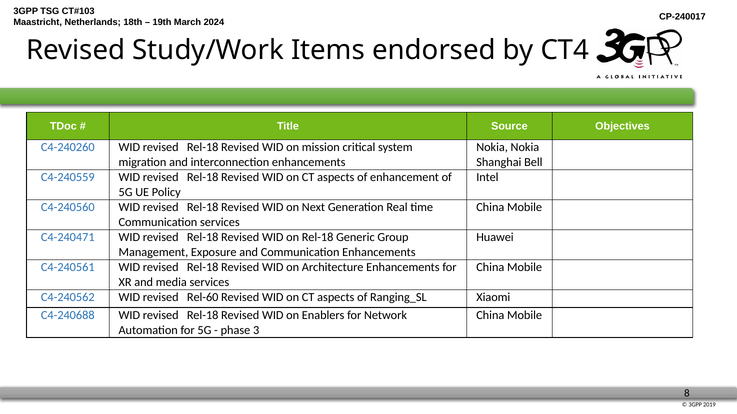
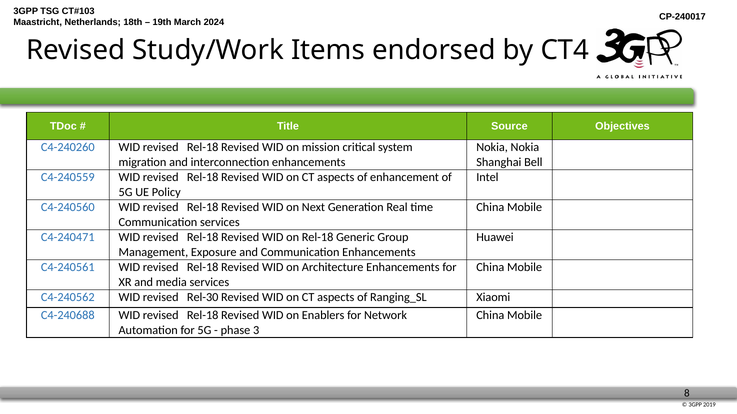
Rel-60: Rel-60 -> Rel-30
